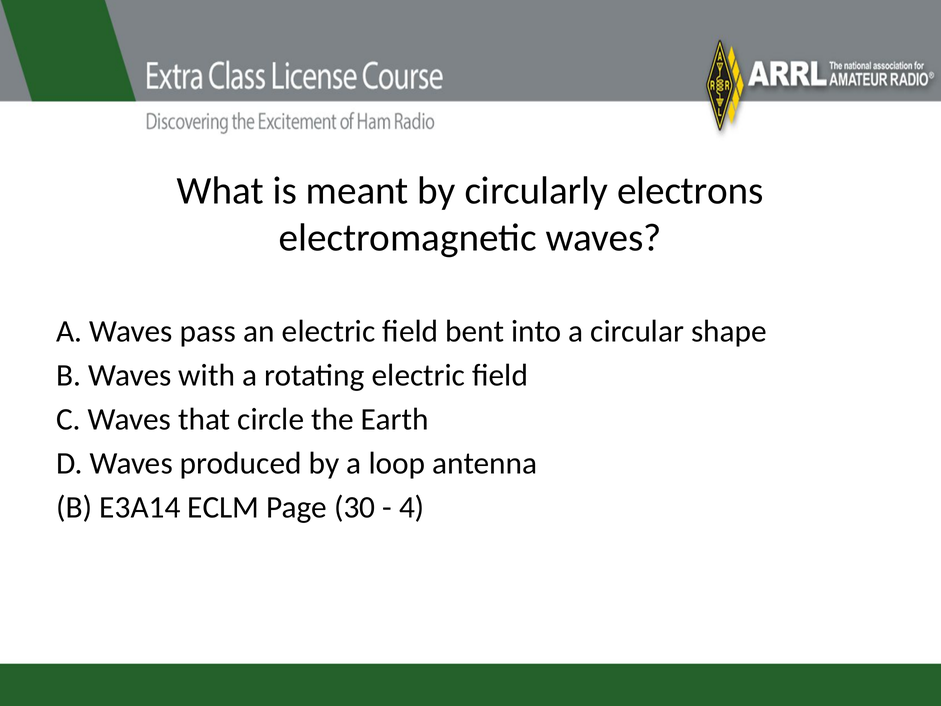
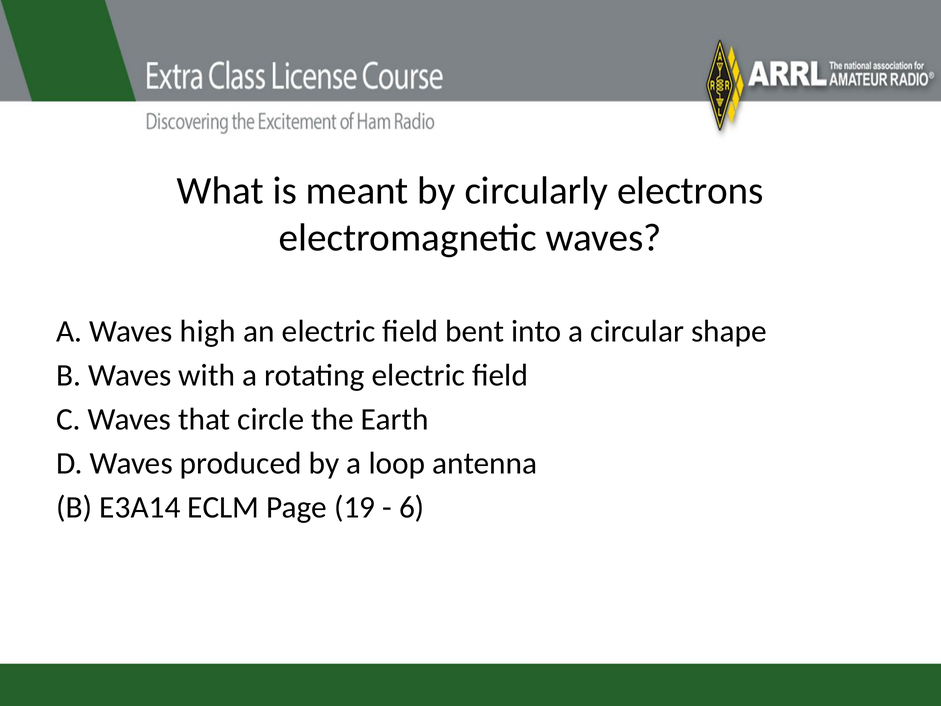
pass: pass -> high
30: 30 -> 19
4: 4 -> 6
